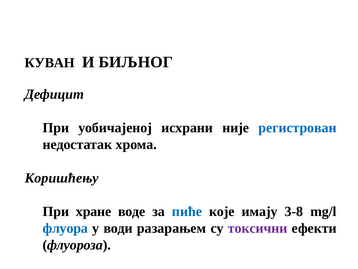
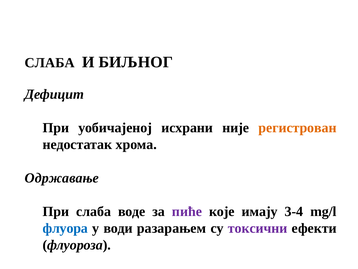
КУВАН at (50, 63): КУВАН -> СЛАБА
регистрован colour: blue -> orange
Коришћењу: Коришћењу -> Одржавање
При хране: хране -> слаба
пиће colour: blue -> purple
3-8: 3-8 -> 3-4
